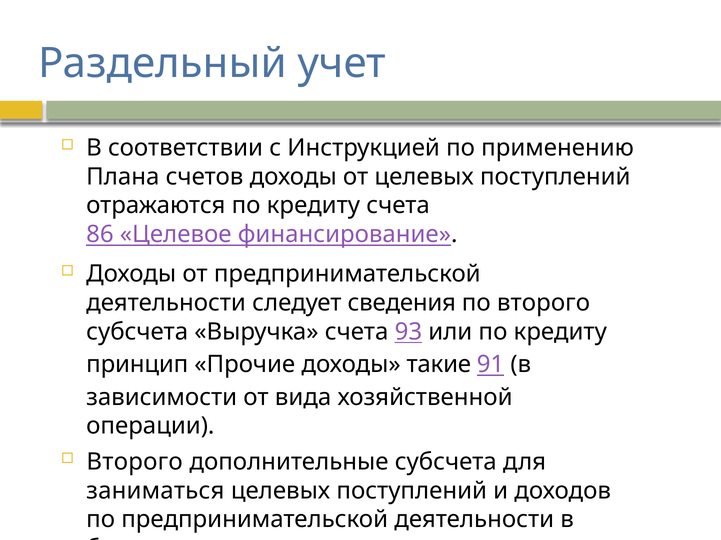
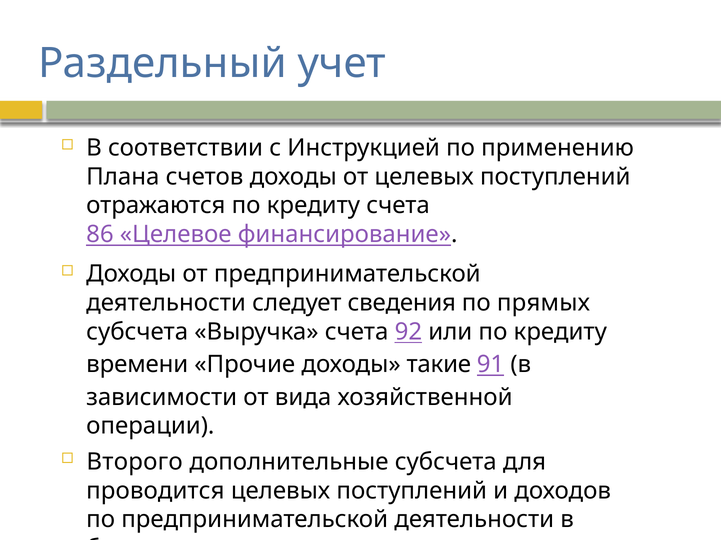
по второго: второго -> прямых
93: 93 -> 92
принцип: принцип -> времени
заниматься: заниматься -> проводится
